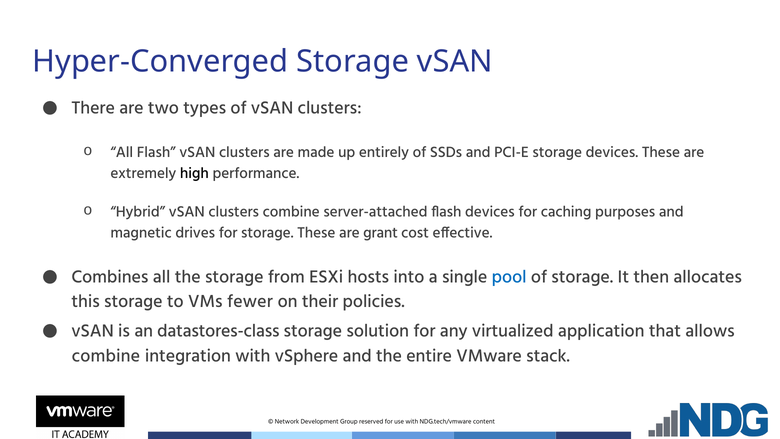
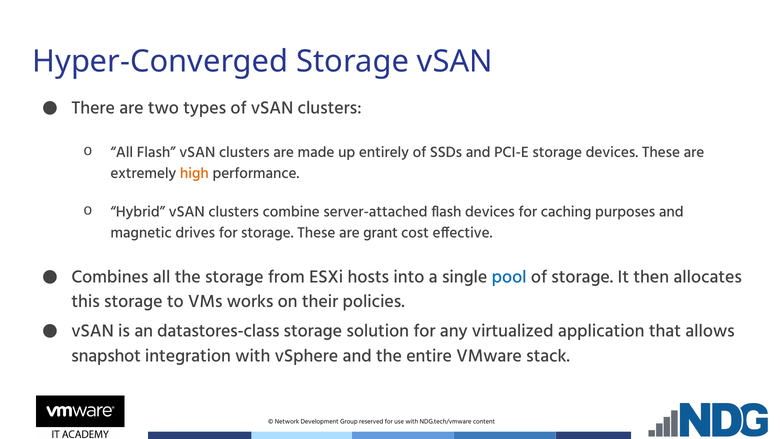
high colour: black -> orange
fewer: fewer -> works
combine at (106, 355): combine -> snapshot
